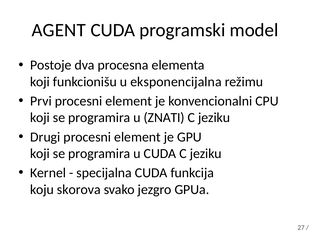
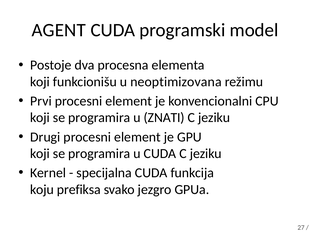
eksponencijalna: eksponencijalna -> neoptimizovana
skorova: skorova -> prefiksa
